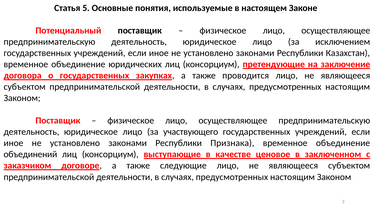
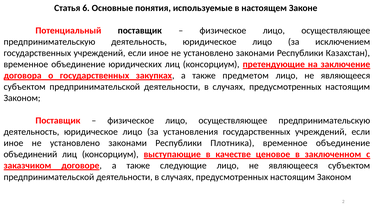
5: 5 -> 6
проводится: проводится -> предметом
участвующего: участвующего -> установления
Признака: Признака -> Плотника
